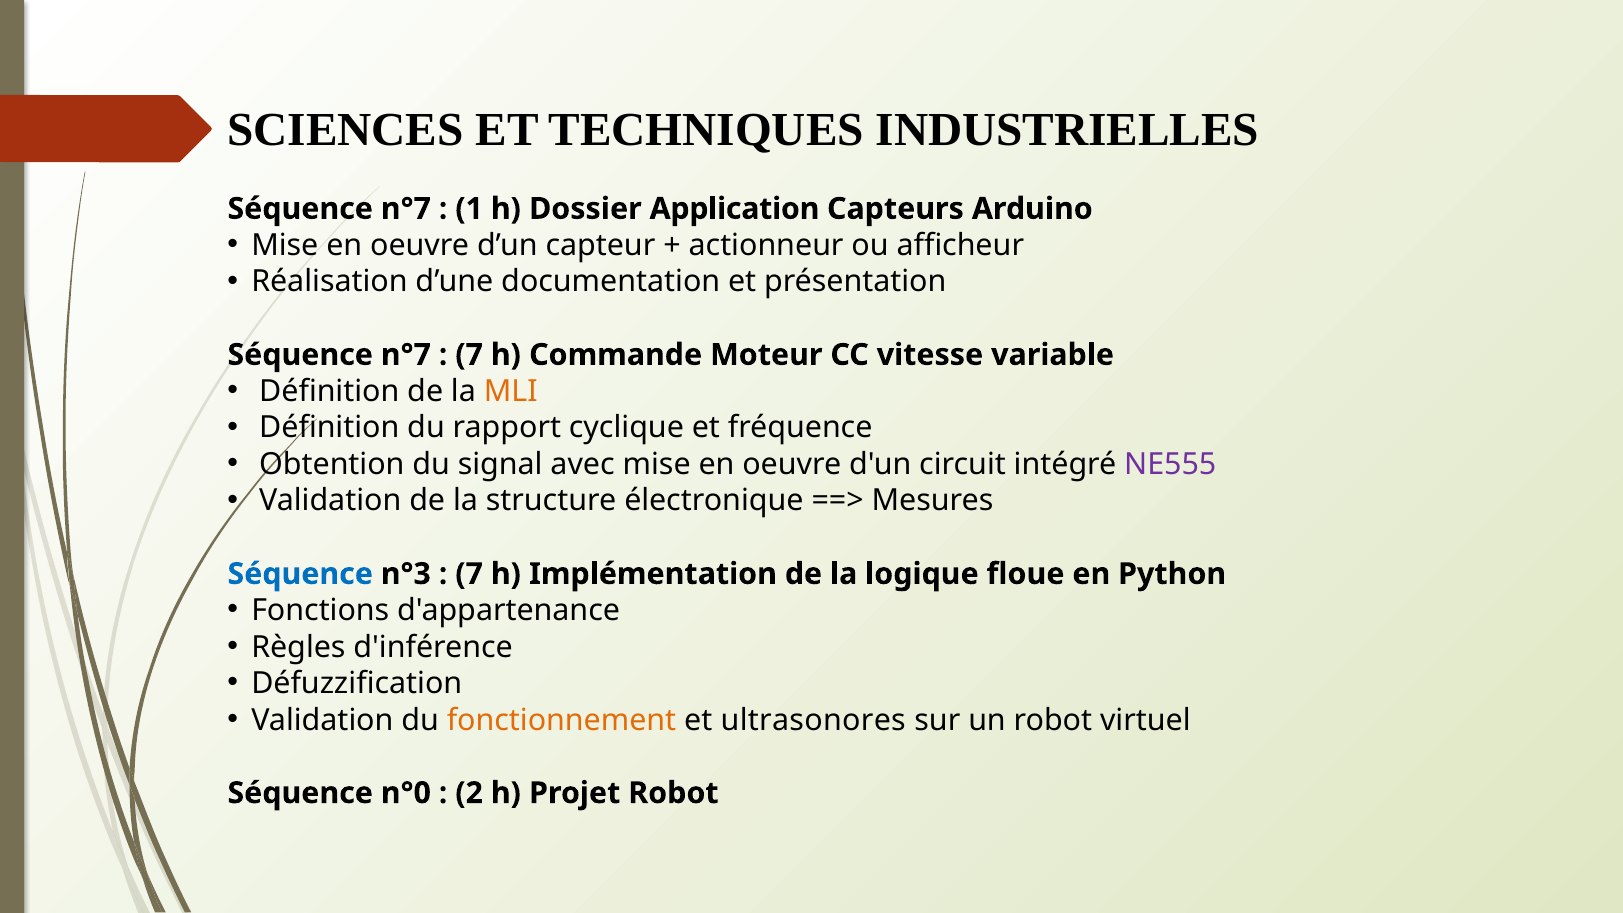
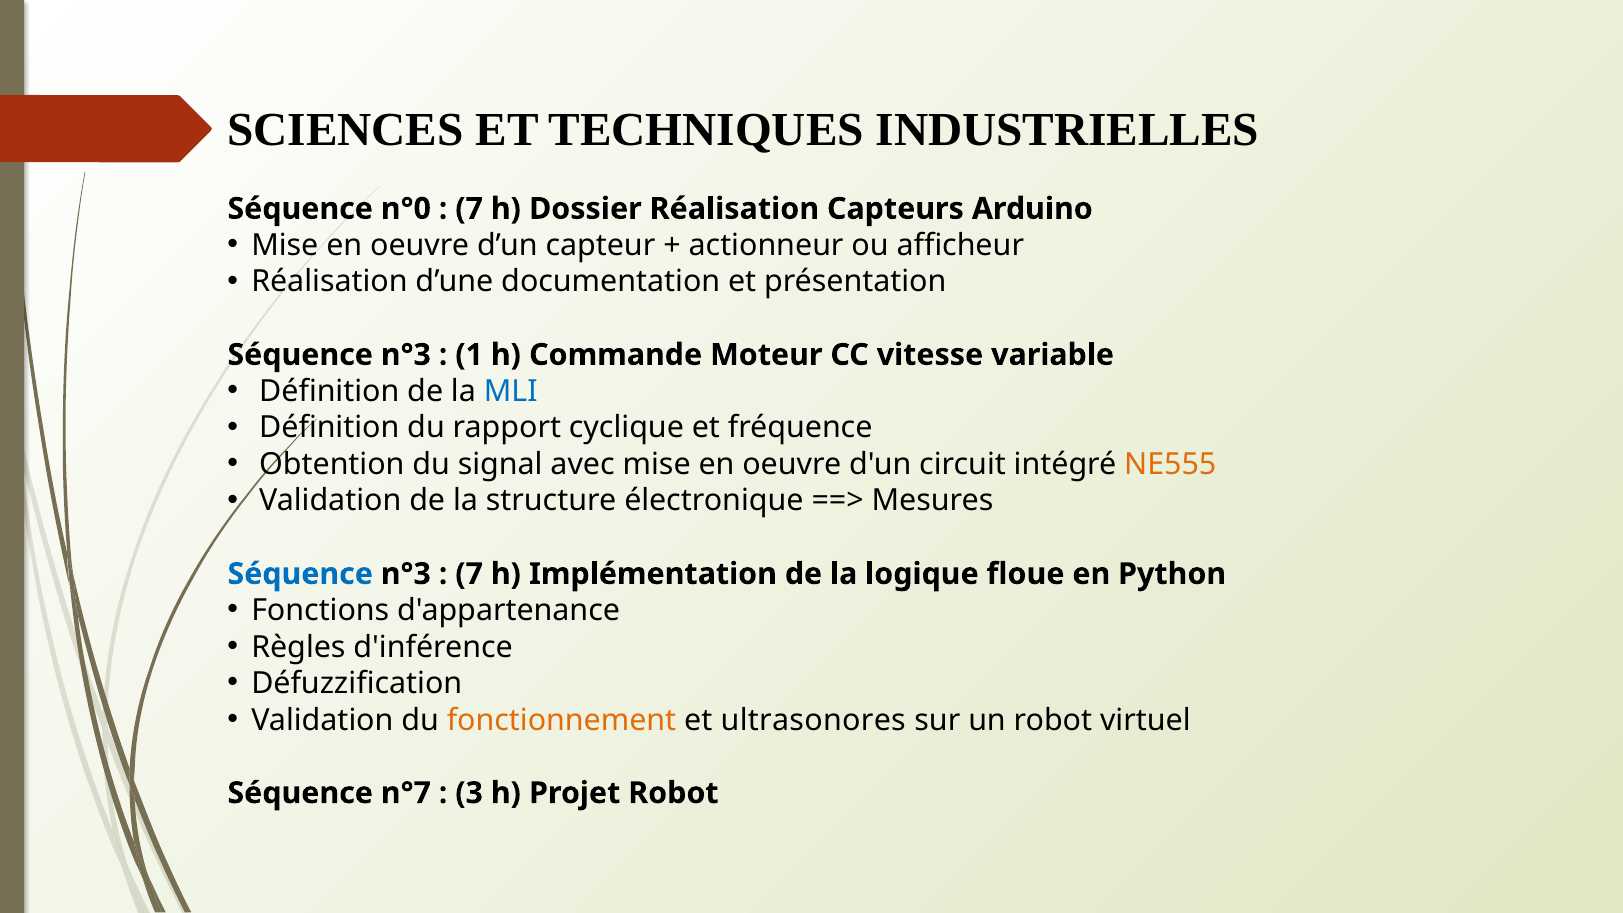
n°7 at (406, 209): n°7 -> n°0
1 at (469, 209): 1 -> 7
Dossier Application: Application -> Réalisation
n°7 at (406, 355): n°7 -> n°3
7 at (469, 355): 7 -> 1
MLI colour: orange -> blue
NE555 colour: purple -> orange
n°0: n°0 -> n°7
2: 2 -> 3
